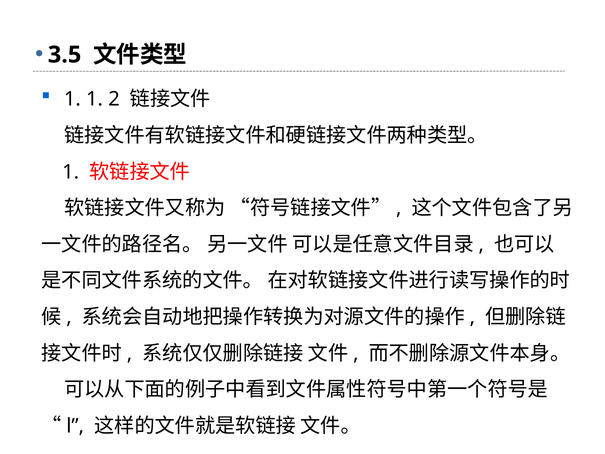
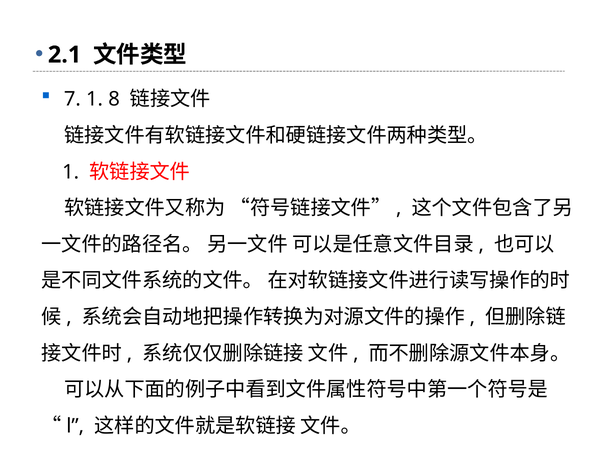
3.5: 3.5 -> 2.1
1 at (72, 99): 1 -> 7
2: 2 -> 8
